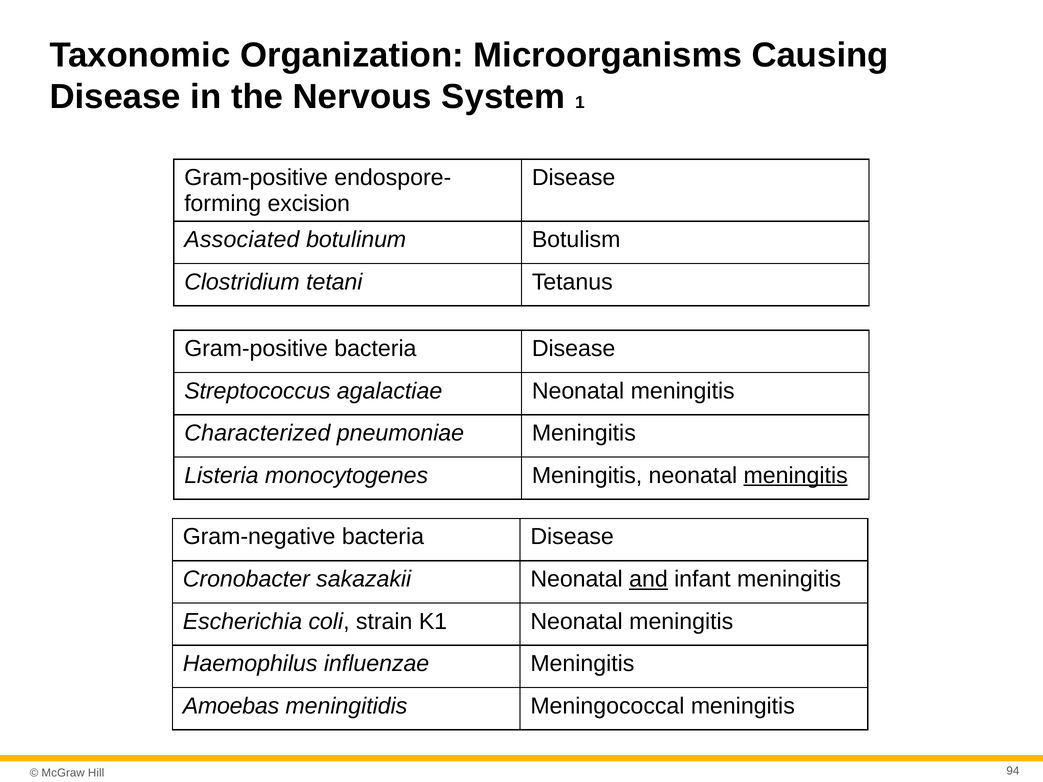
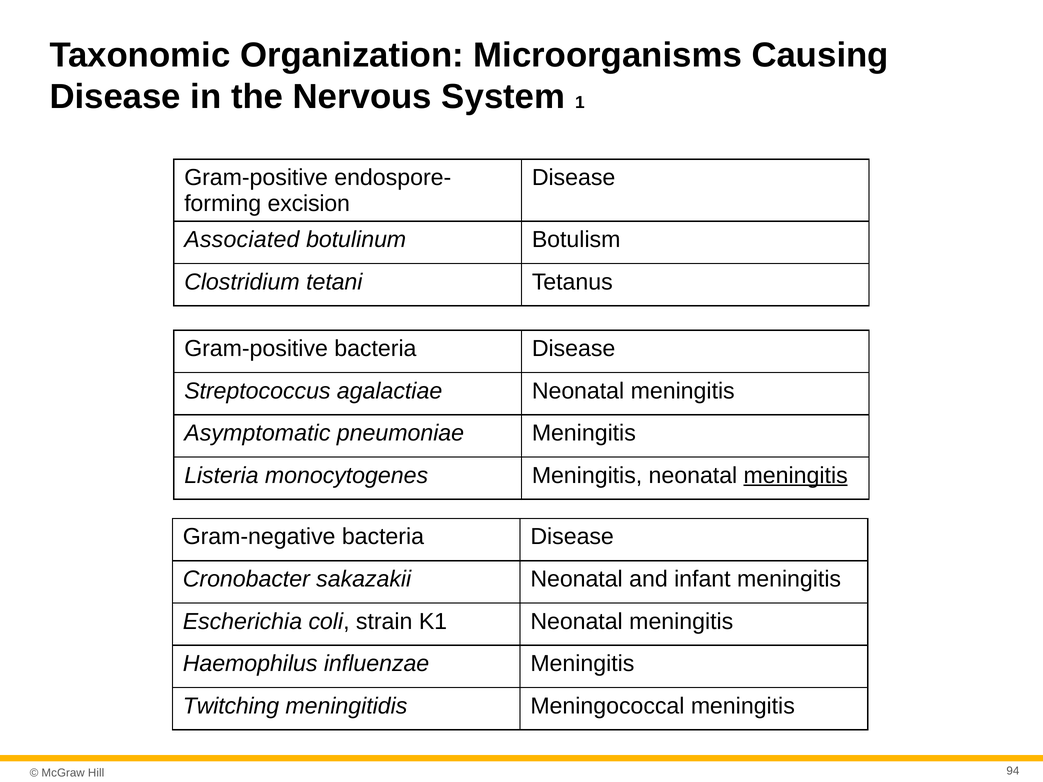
Characterized: Characterized -> Asymptomatic
and underline: present -> none
Amoebas: Amoebas -> Twitching
